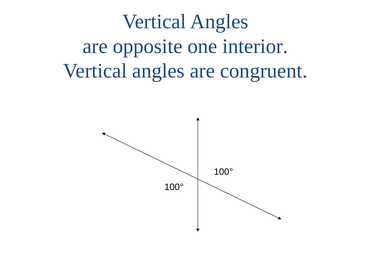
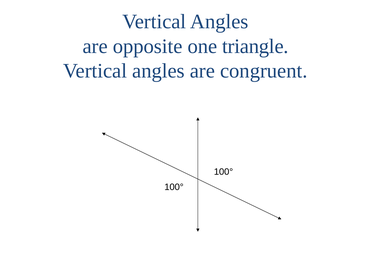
interior: interior -> triangle
